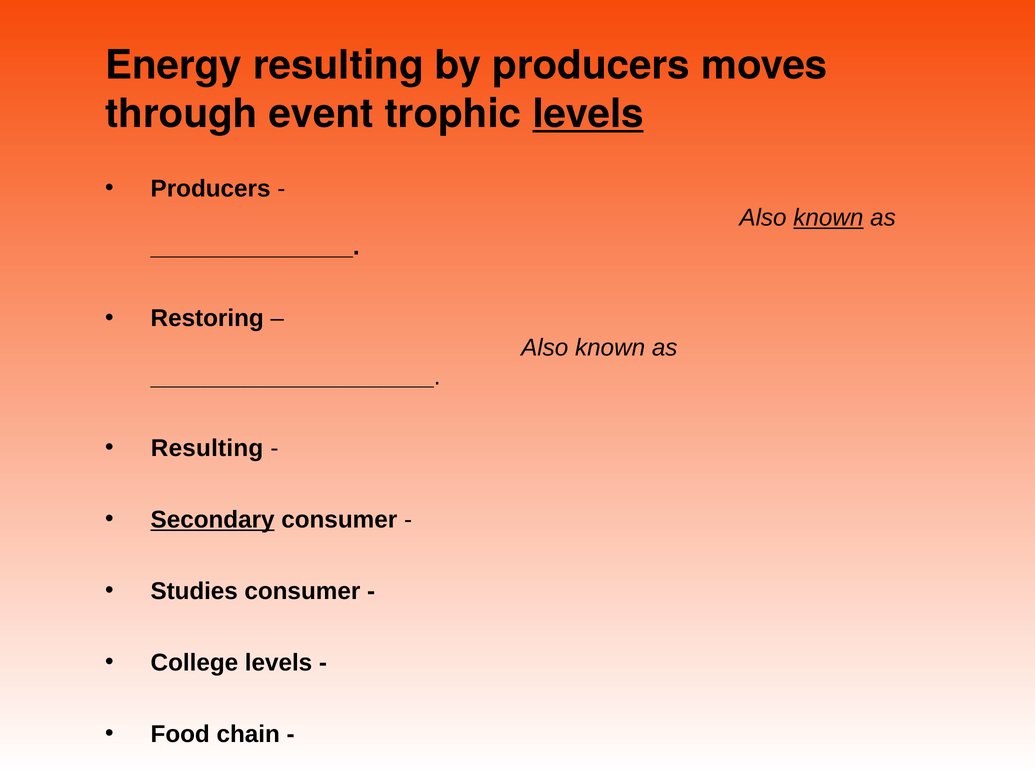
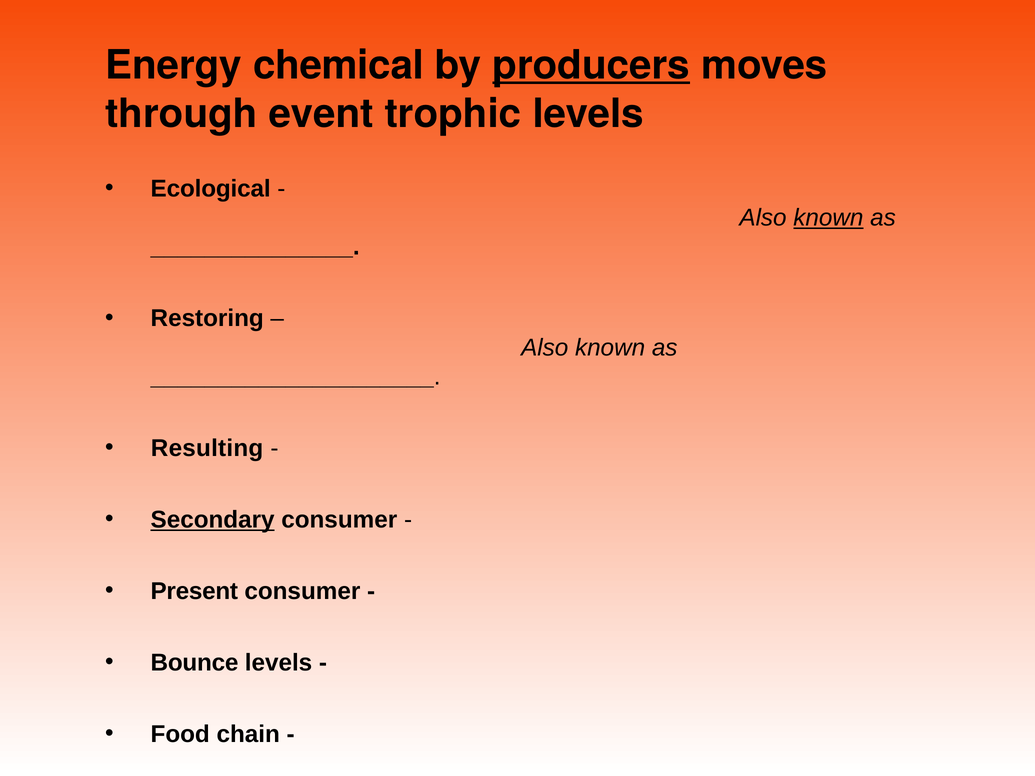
Energy resulting: resulting -> chemical
producers at (591, 65) underline: none -> present
levels at (588, 114) underline: present -> none
Producers at (211, 189): Producers -> Ecological
Studies: Studies -> Present
College: College -> Bounce
